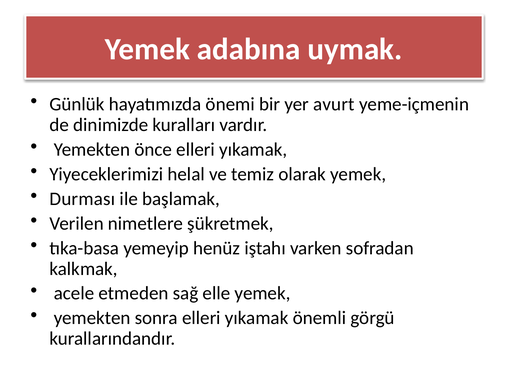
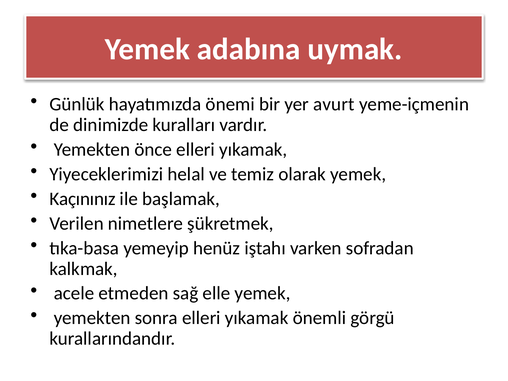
Durması: Durması -> Kaçınınız
